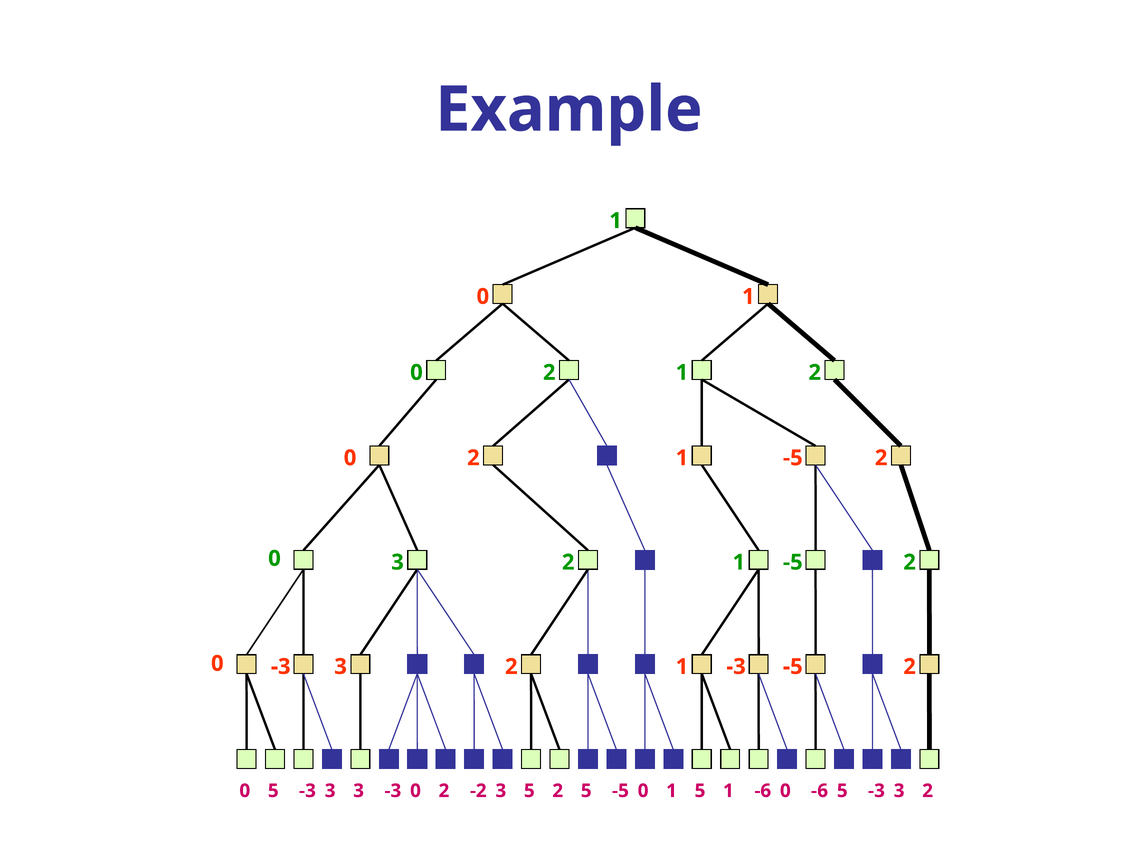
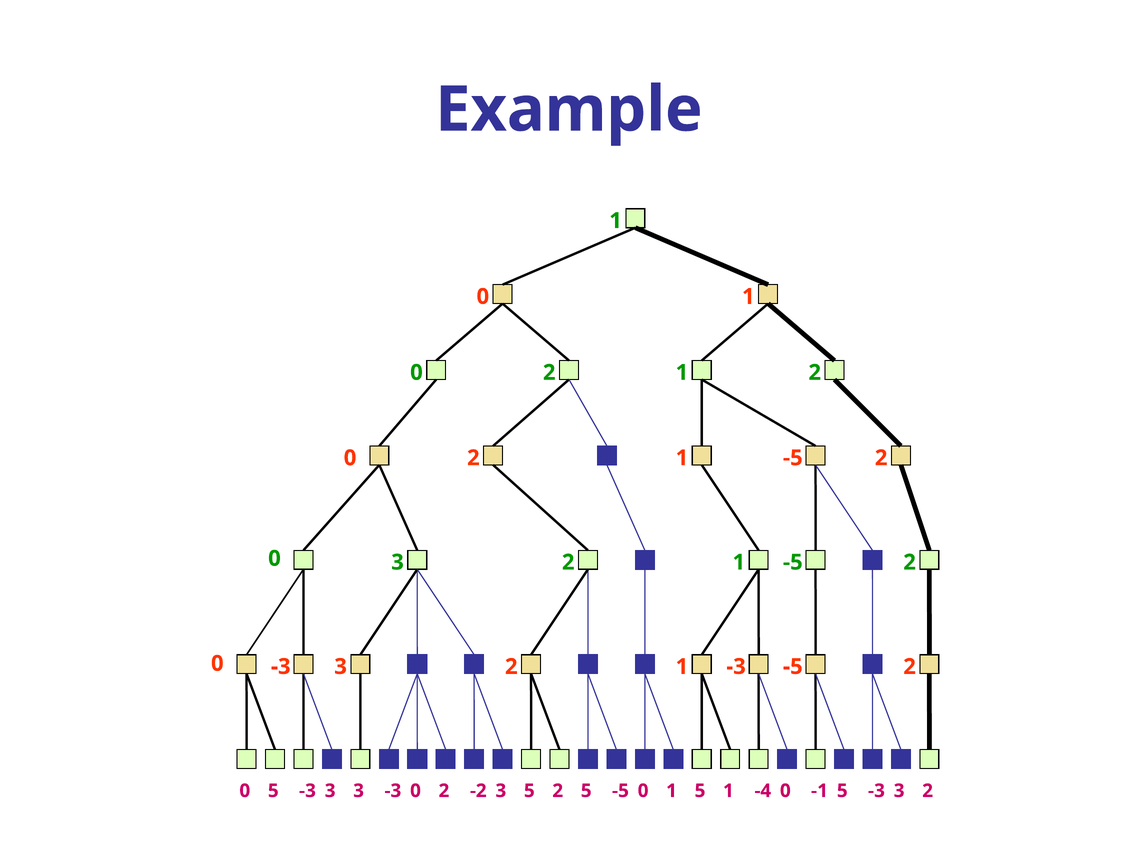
1 -6: -6 -> -4
3 -6: -6 -> -1
